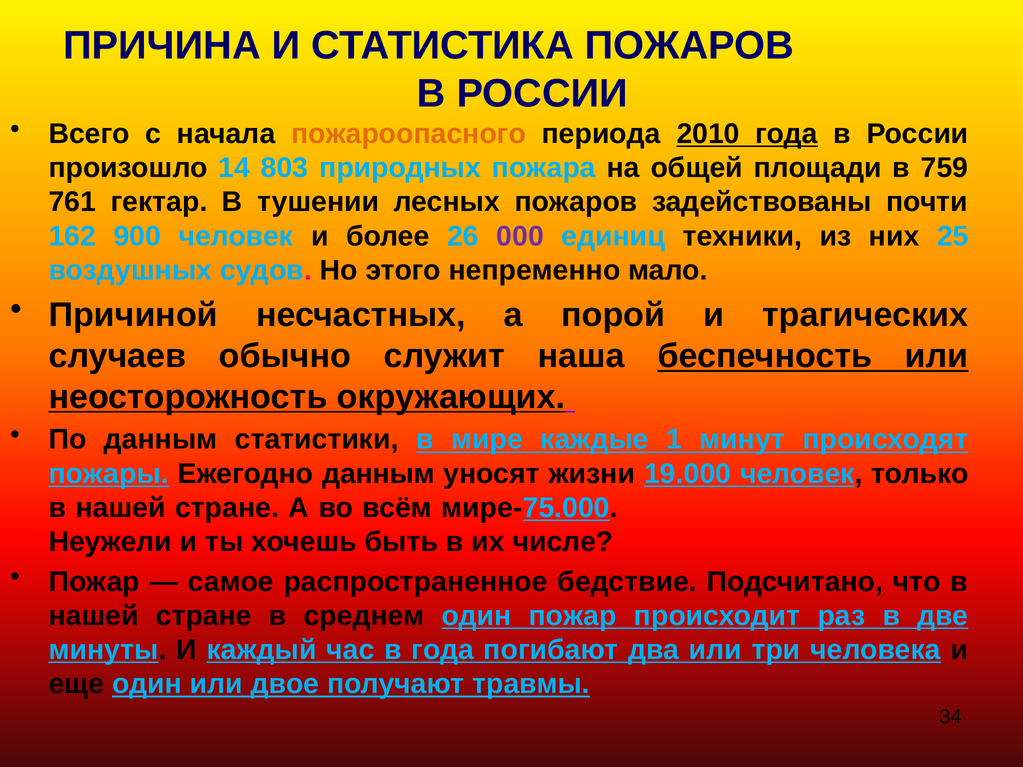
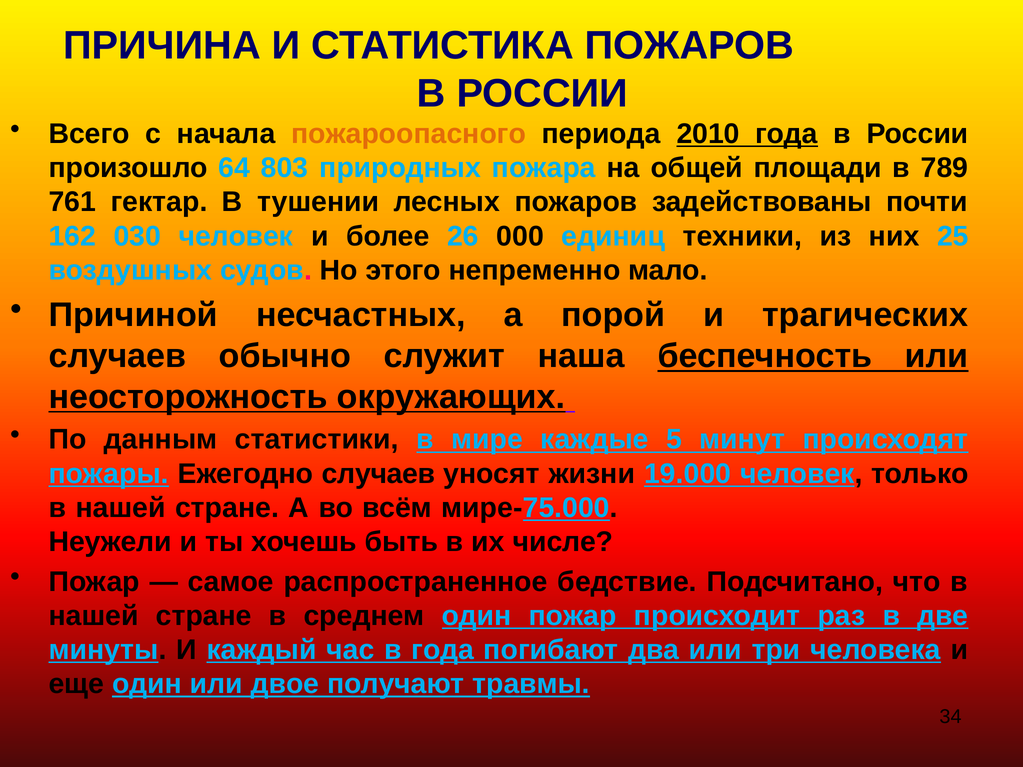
14: 14 -> 64
759: 759 -> 789
900: 900 -> 030
000 colour: purple -> black
1: 1 -> 5
Ежегодно данным: данным -> случаев
